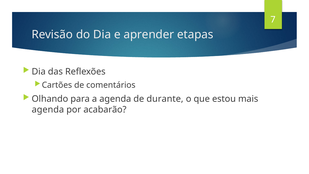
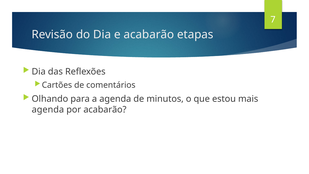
e aprender: aprender -> acabarão
durante: durante -> minutos
